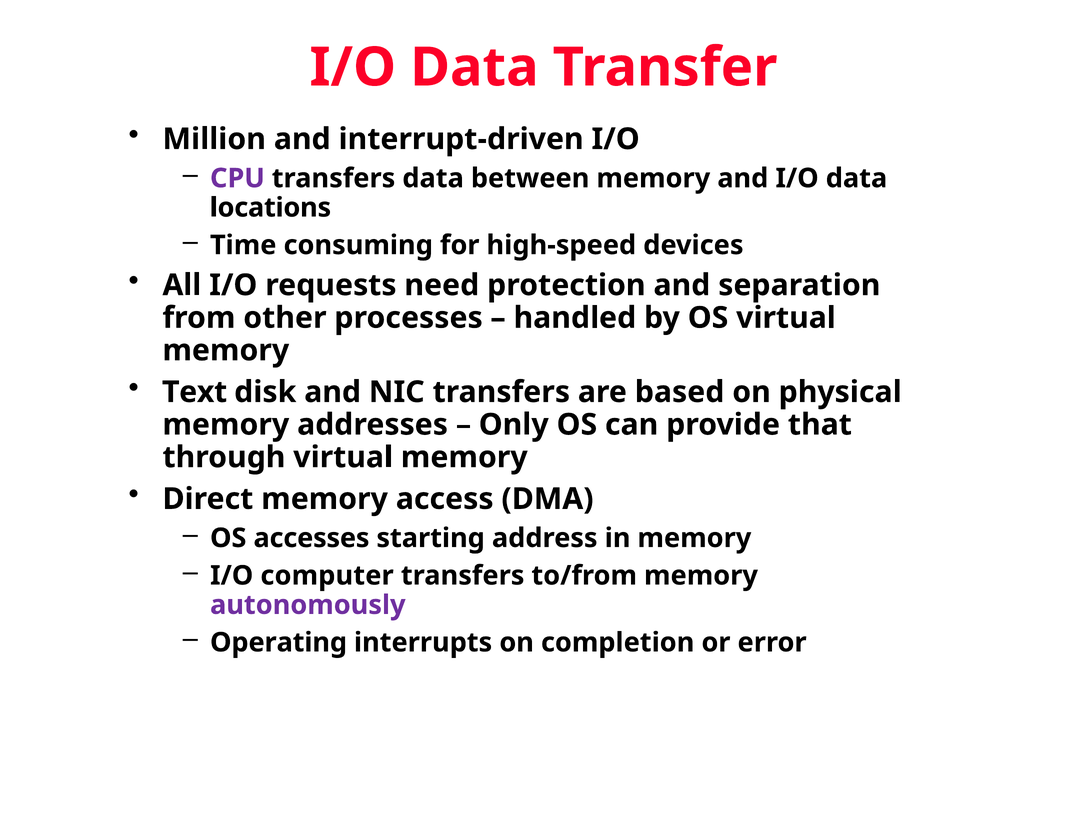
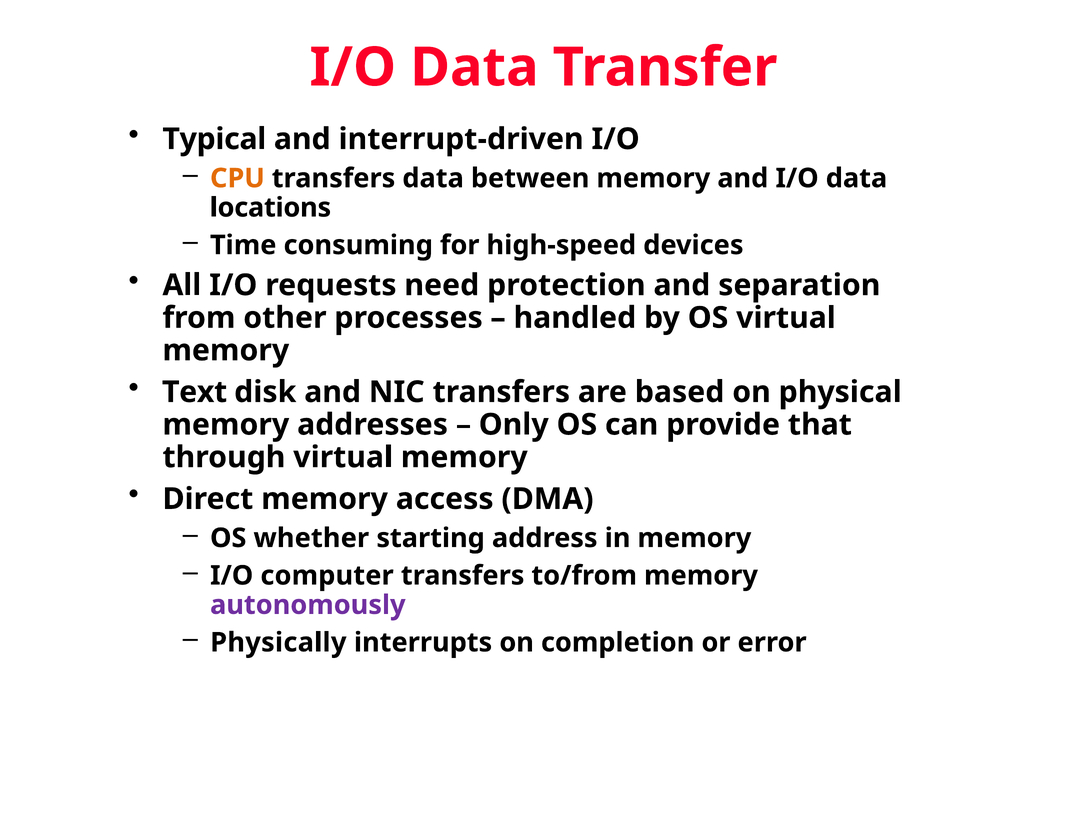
Million: Million -> Typical
CPU colour: purple -> orange
accesses: accesses -> whether
Operating: Operating -> Physically
